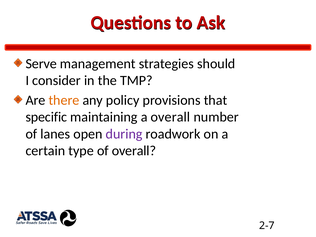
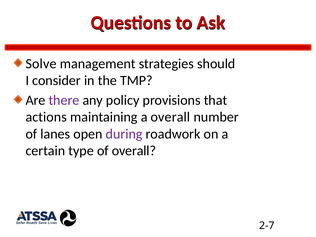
Serve: Serve -> Solve
there colour: orange -> purple
specific: specific -> actions
